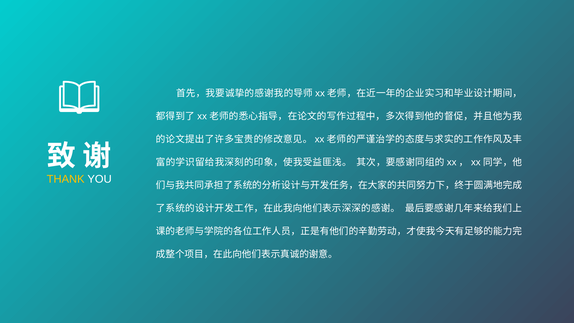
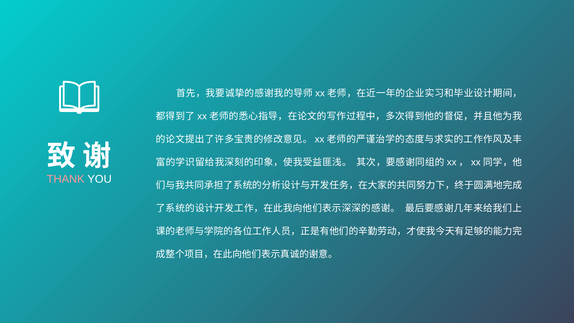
THANK colour: yellow -> pink
